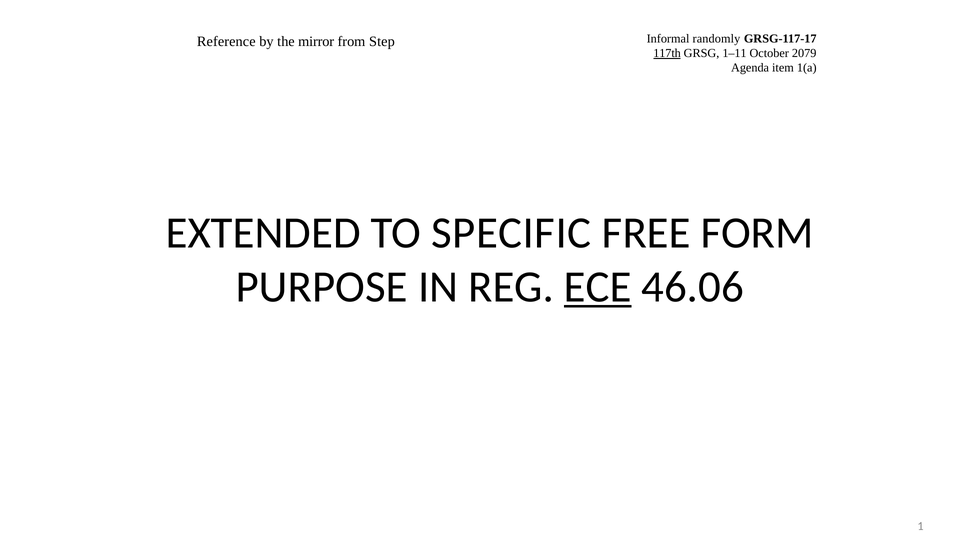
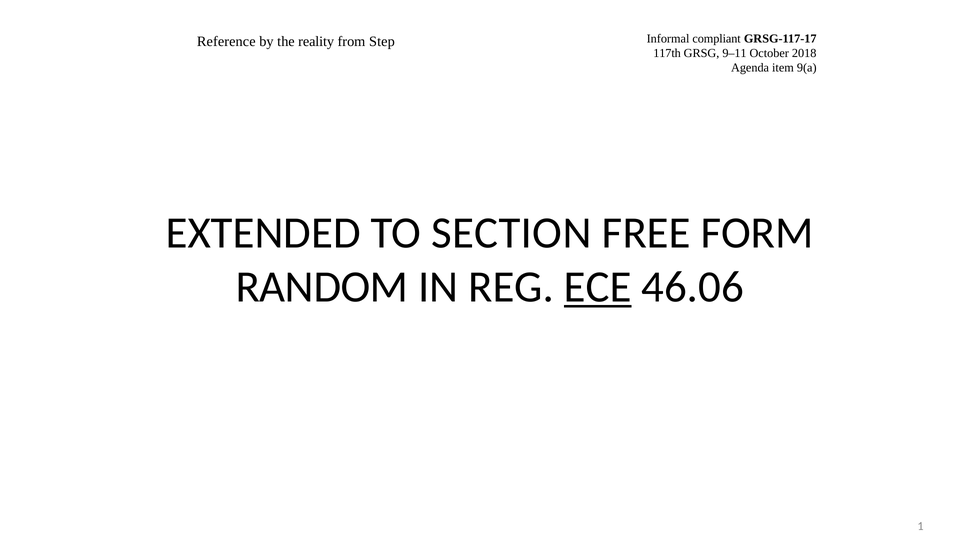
mirror: mirror -> reality
randomly: randomly -> compliant
117th underline: present -> none
1–11: 1–11 -> 9–11
2079: 2079 -> 2018
1(a: 1(a -> 9(a
SPECIFIC: SPECIFIC -> SECTION
PURPOSE: PURPOSE -> RANDOM
